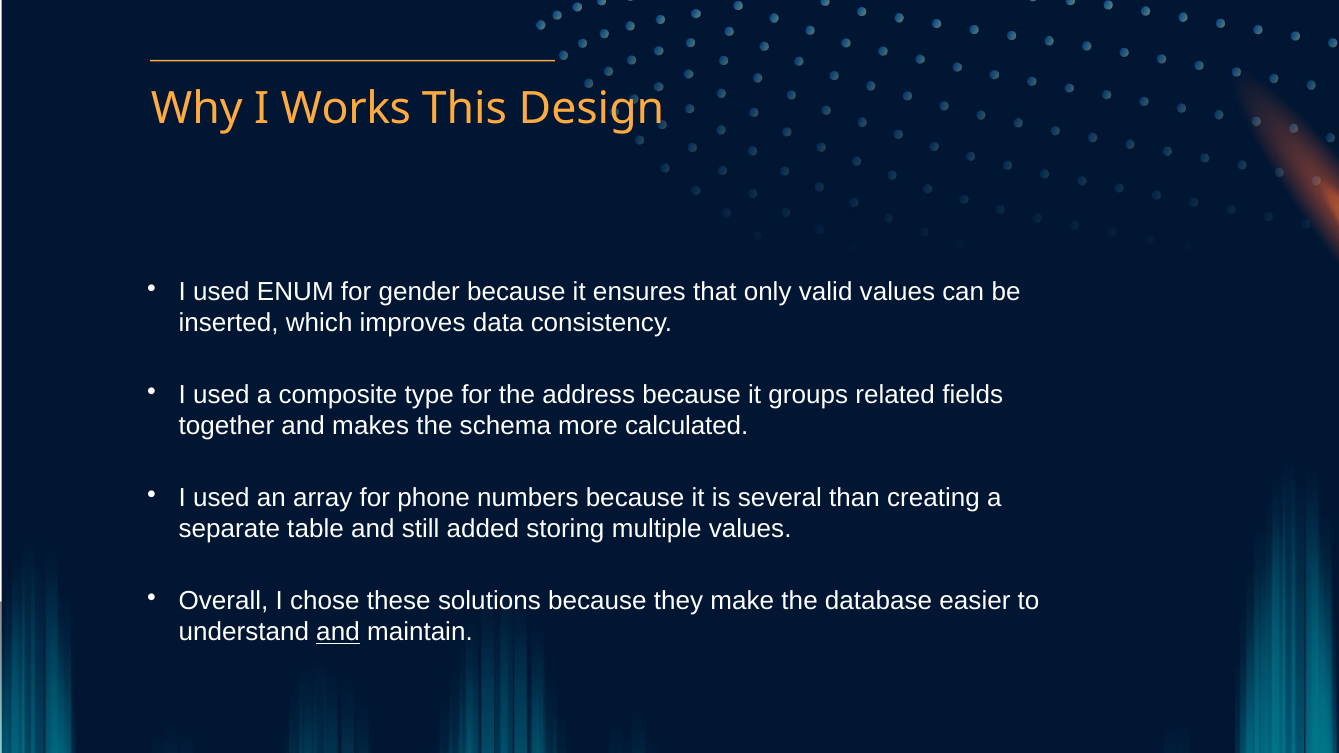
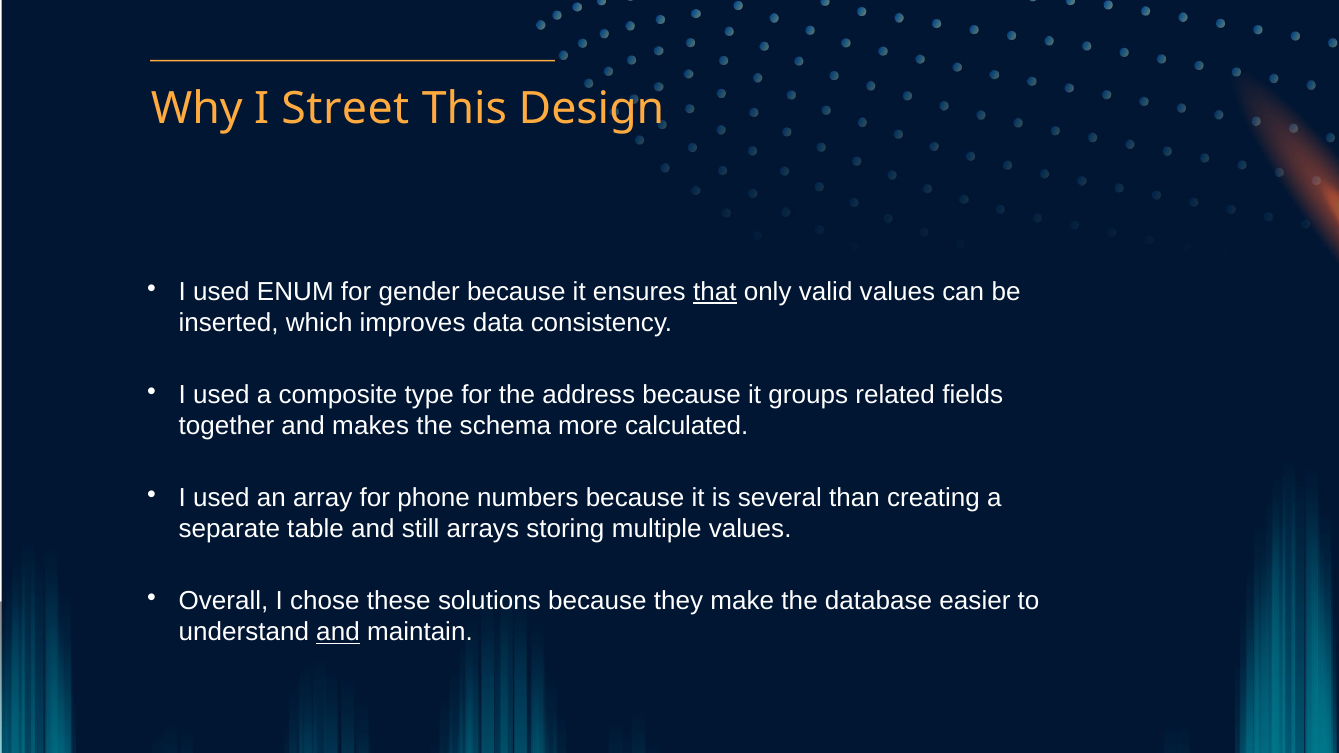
Works: Works -> Street
that underline: none -> present
added: added -> arrays
